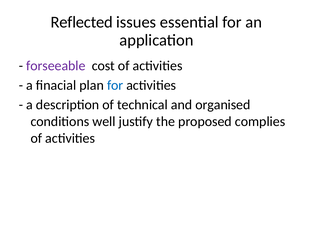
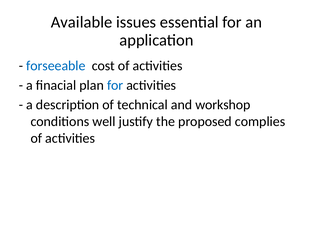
Reflected: Reflected -> Available
forseeable colour: purple -> blue
organised: organised -> workshop
